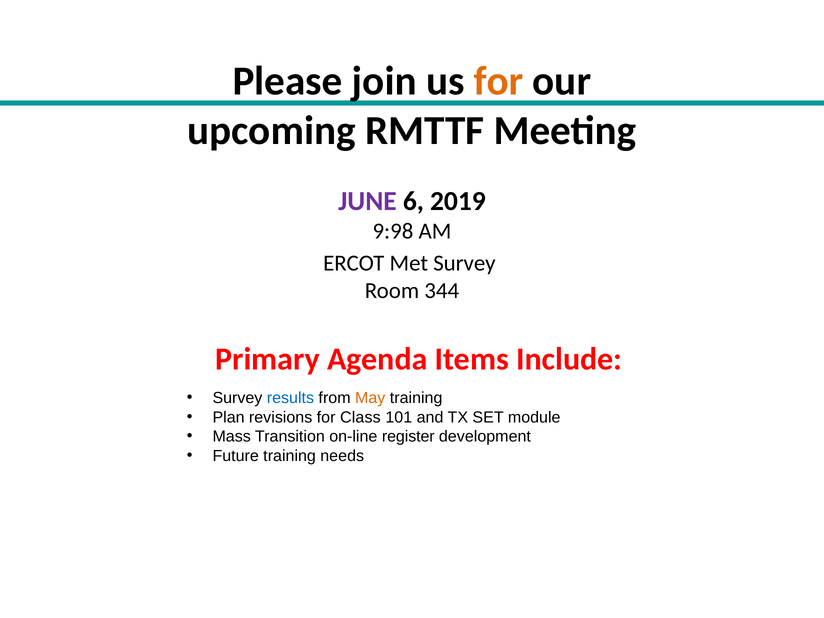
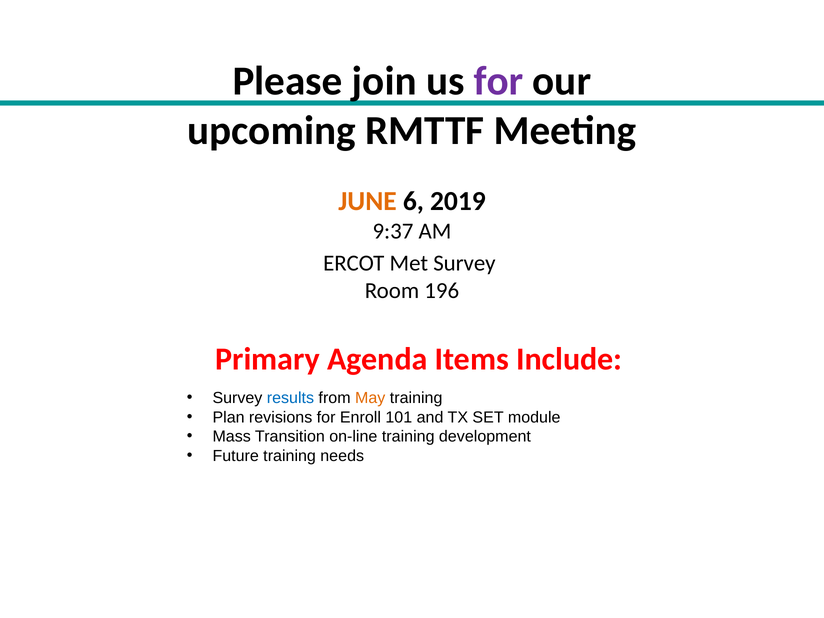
for at (498, 81) colour: orange -> purple
JUNE colour: purple -> orange
9:98: 9:98 -> 9:37
344: 344 -> 196
Class: Class -> Enroll
on-line register: register -> training
